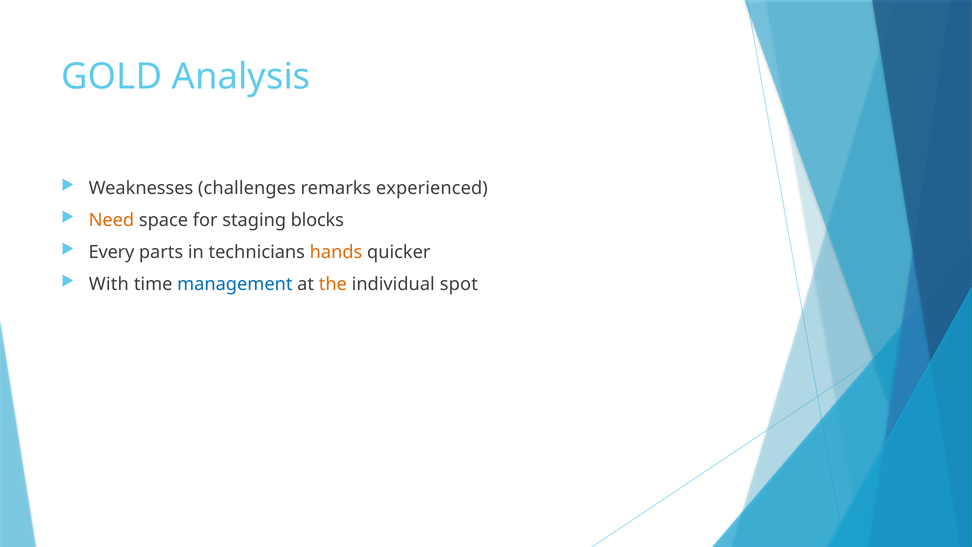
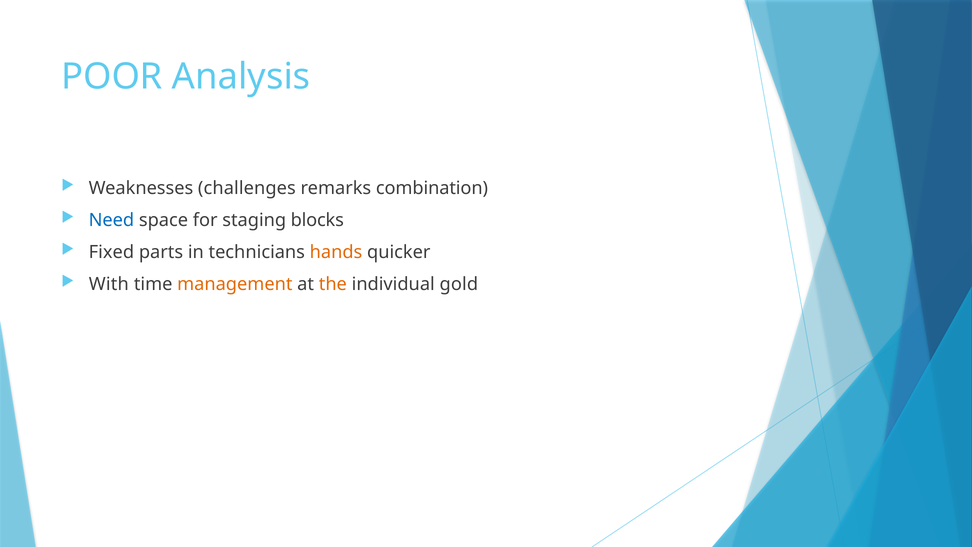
GOLD: GOLD -> POOR
experienced: experienced -> combination
Need colour: orange -> blue
Every: Every -> Fixed
management colour: blue -> orange
spot: spot -> gold
